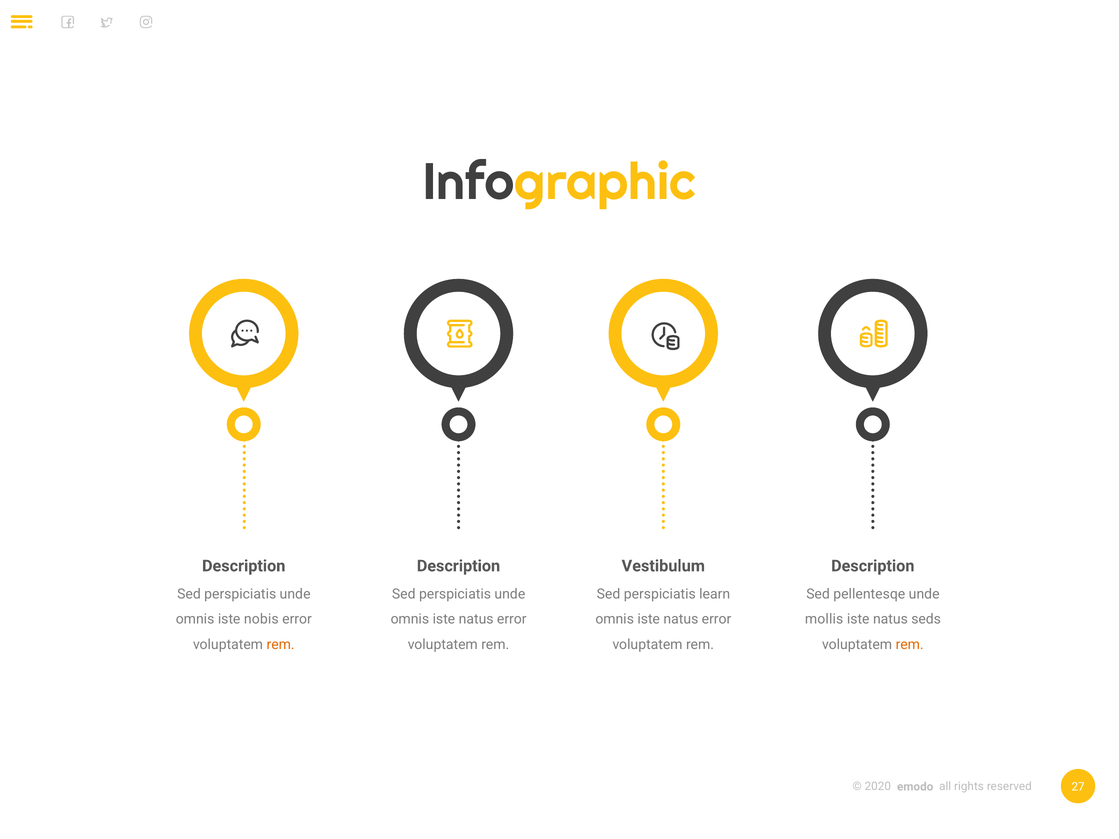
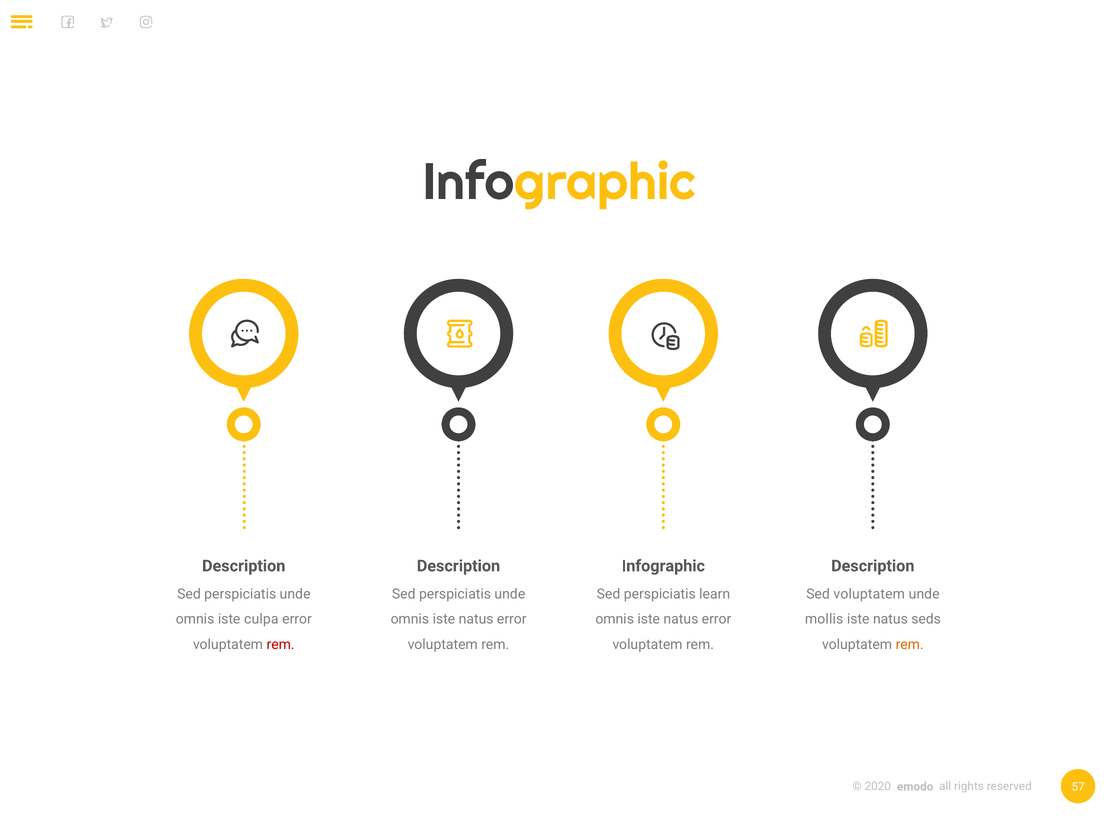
Vestibulum at (663, 566): Vestibulum -> Infographic
Sed pellentesqe: pellentesqe -> voluptatem
nobis: nobis -> culpa
rem at (281, 645) colour: orange -> red
27: 27 -> 57
